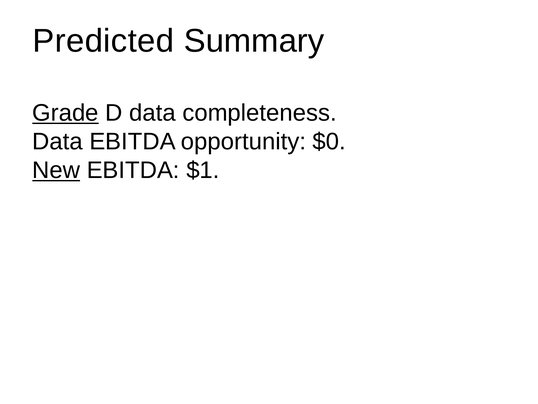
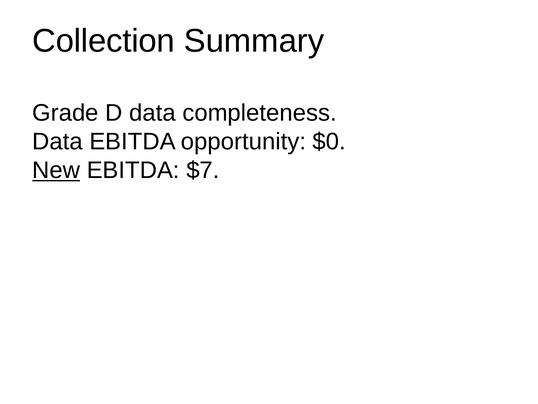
Predicted: Predicted -> Collection
Grade underline: present -> none
$1: $1 -> $7
